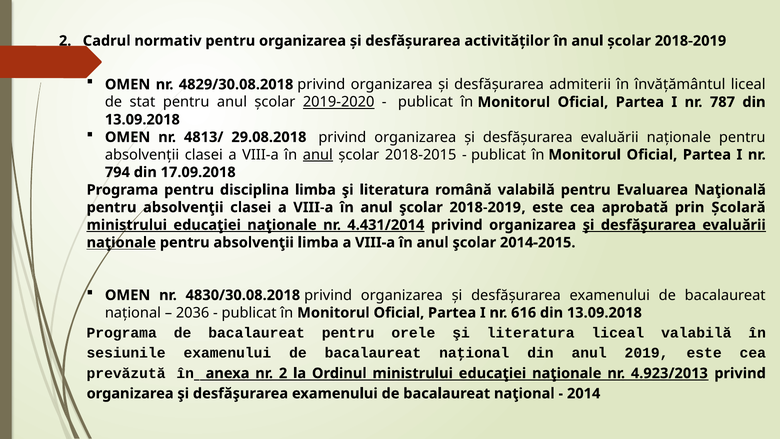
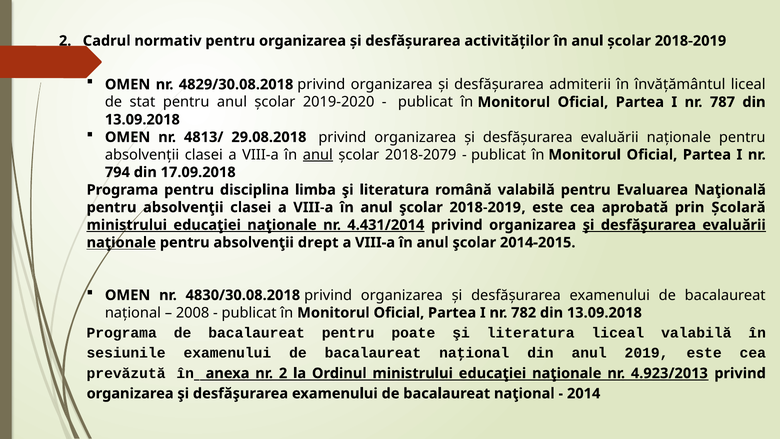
2019-2020 underline: present -> none
2018-2015: 2018-2015 -> 2018-2079
absolvenţii limba: limba -> drept
2036: 2036 -> 2008
616: 616 -> 782
orele: orele -> poate
